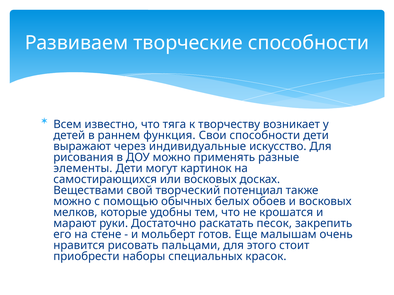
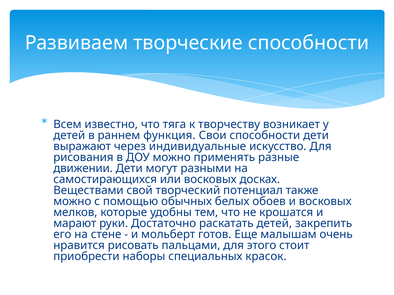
элементы: элементы -> движении
картинок: картинок -> разными
раскатать песок: песок -> детей
